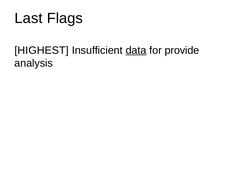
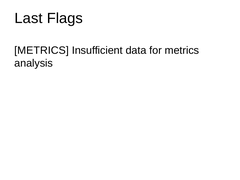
HIGHEST at (42, 50): HIGHEST -> METRICS
data underline: present -> none
for provide: provide -> metrics
